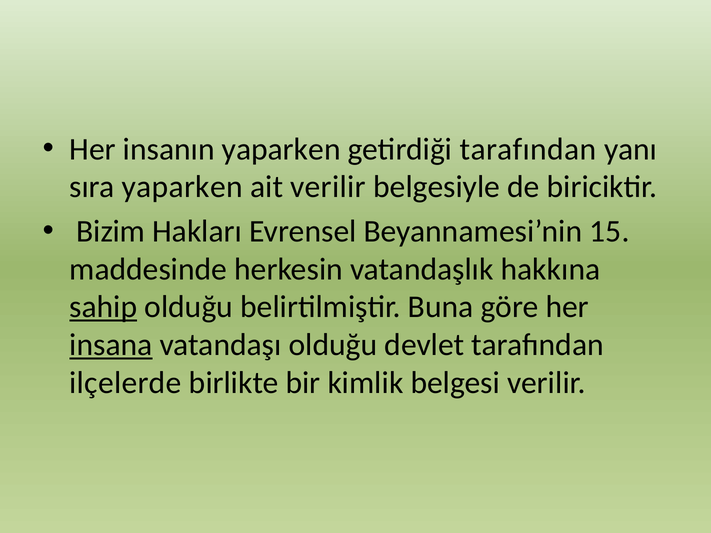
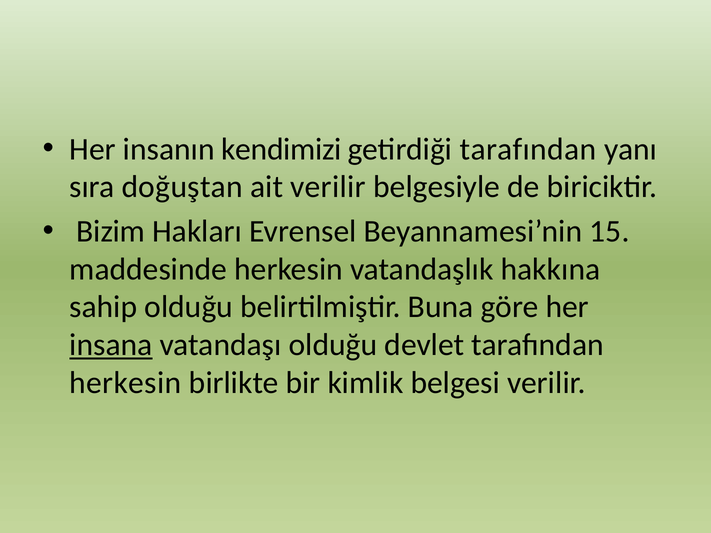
insanın yaparken: yaparken -> kendimizi
sıra yaparken: yaparken -> doğuştan
sahip underline: present -> none
ilçelerde at (125, 383): ilçelerde -> herkesin
